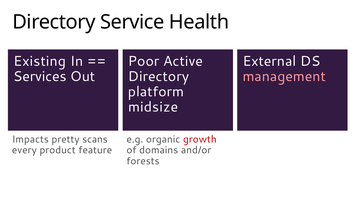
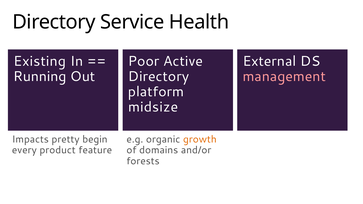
Services: Services -> Running
scans: scans -> begin
growth colour: red -> orange
